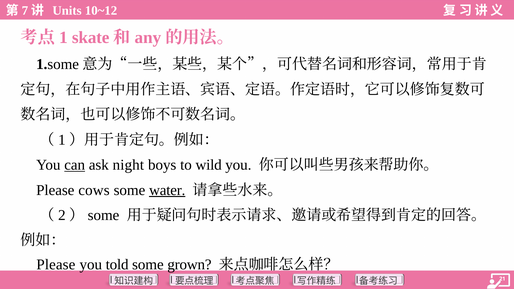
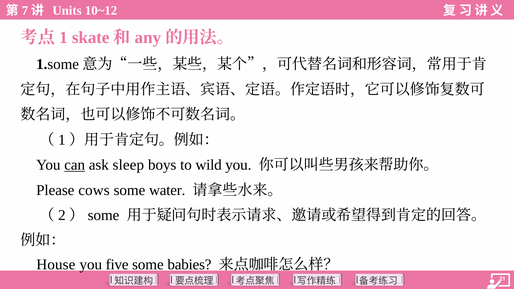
night: night -> sleep
water underline: present -> none
Please at (56, 265): Please -> House
told: told -> five
grown: grown -> babies
